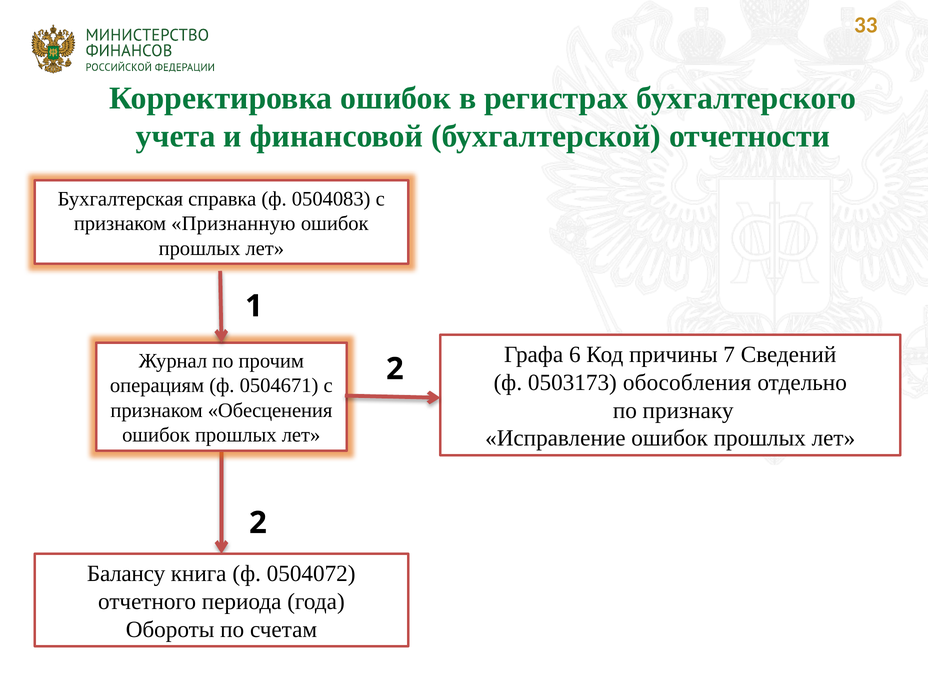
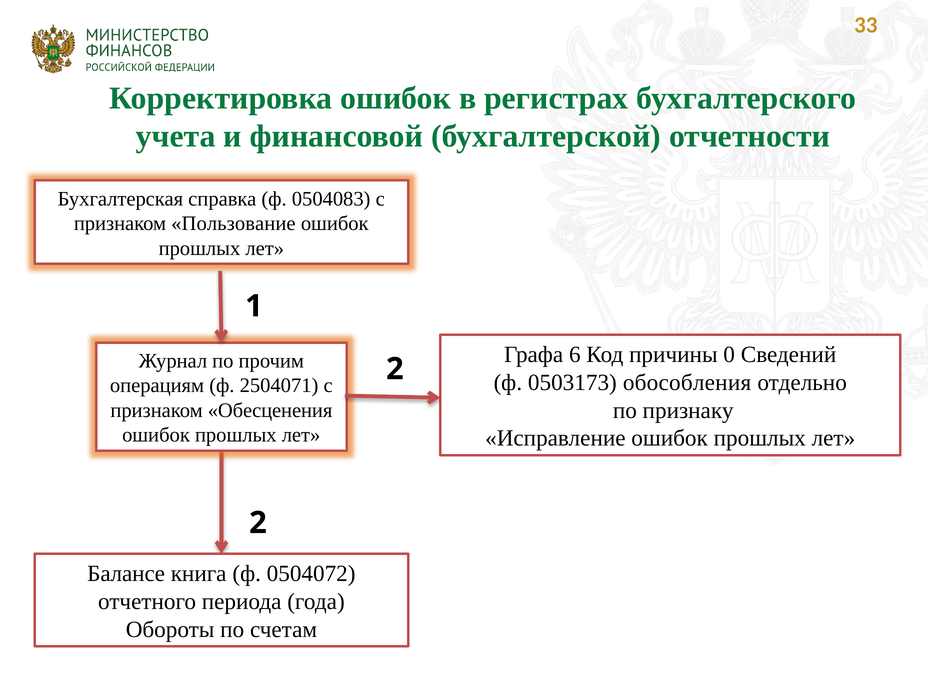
Признанную: Признанную -> Пользование
7: 7 -> 0
0504671: 0504671 -> 2504071
Балансу: Балансу -> Балансе
